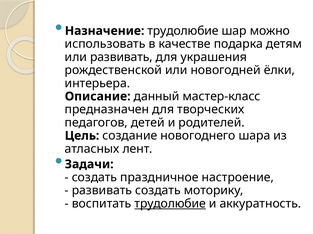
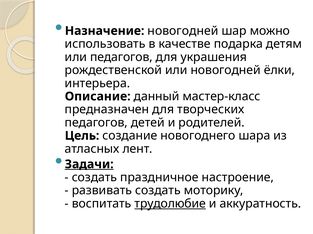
Назначение трудолюбие: трудолюбие -> новогодней
или развивать: развивать -> педагогов
Задачи underline: none -> present
